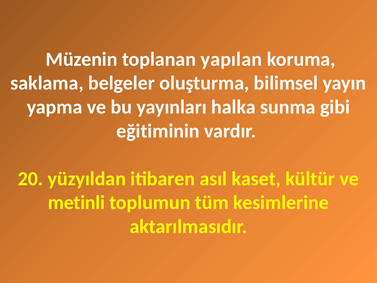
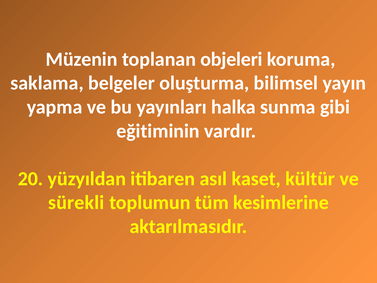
yapılan: yapılan -> objeleri
metinli: metinli -> sürekli
